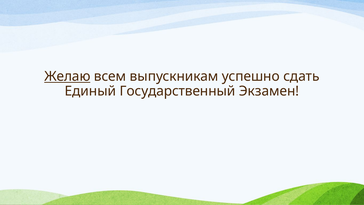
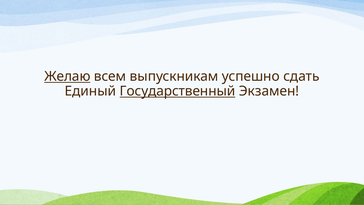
Государственный underline: none -> present
